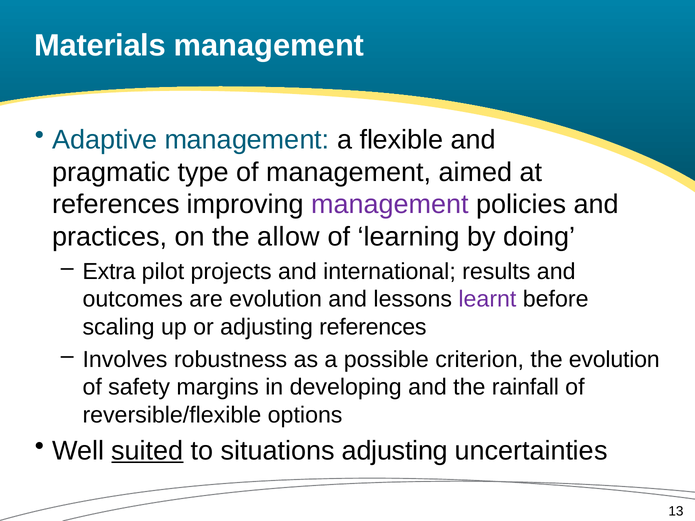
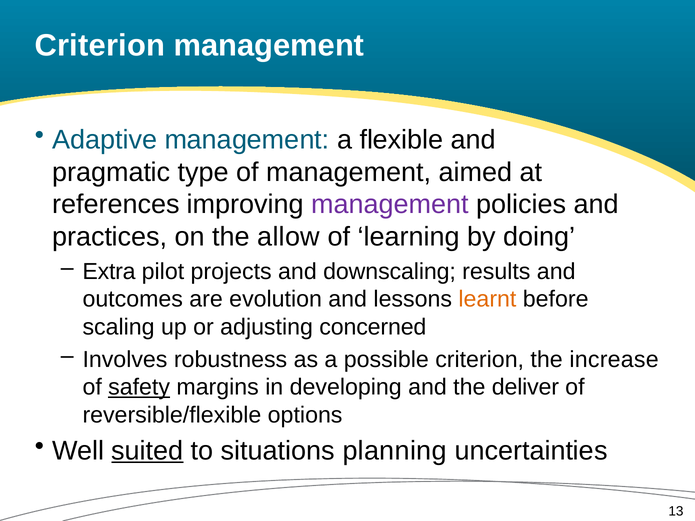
Materials at (100, 46): Materials -> Criterion
international: international -> downscaling
learnt colour: purple -> orange
adjusting references: references -> concerned
the evolution: evolution -> increase
safety underline: none -> present
rainfall: rainfall -> deliver
situations adjusting: adjusting -> planning
